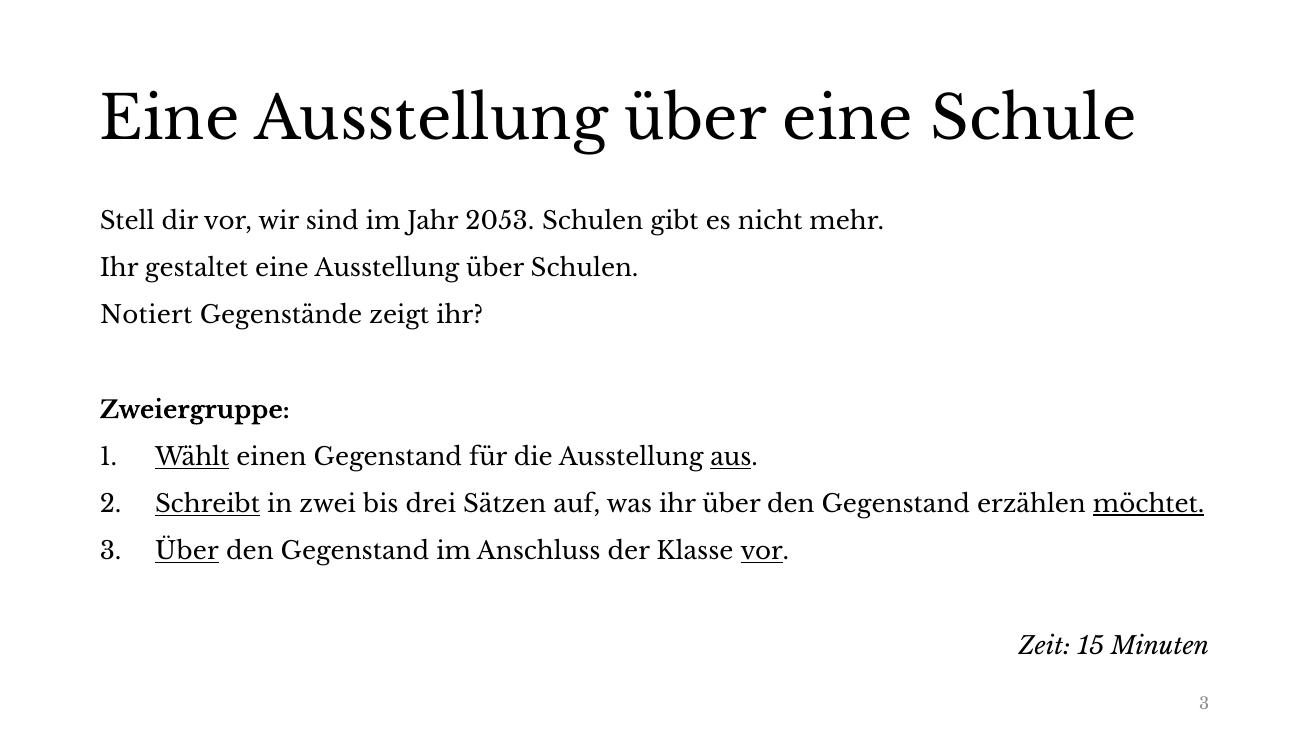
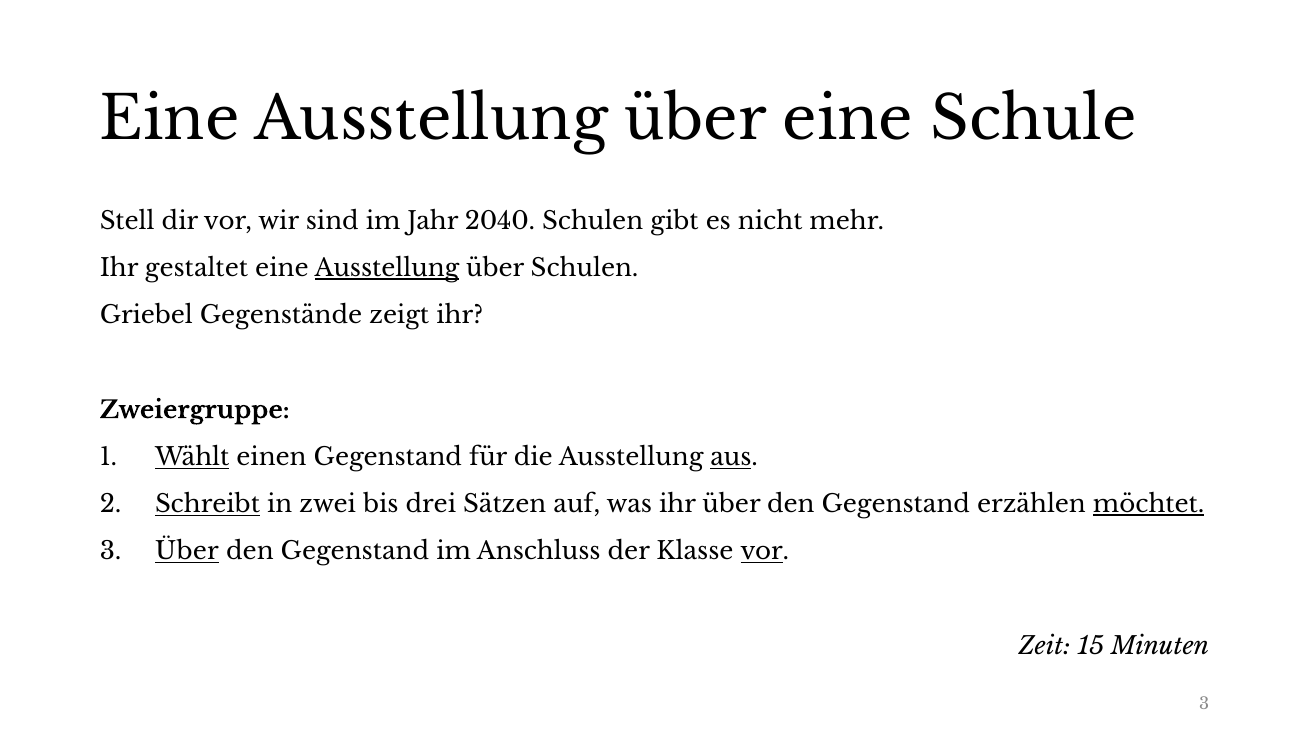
2053: 2053 -> 2040
Ausstellung at (387, 269) underline: none -> present
Notiert: Notiert -> Griebel
